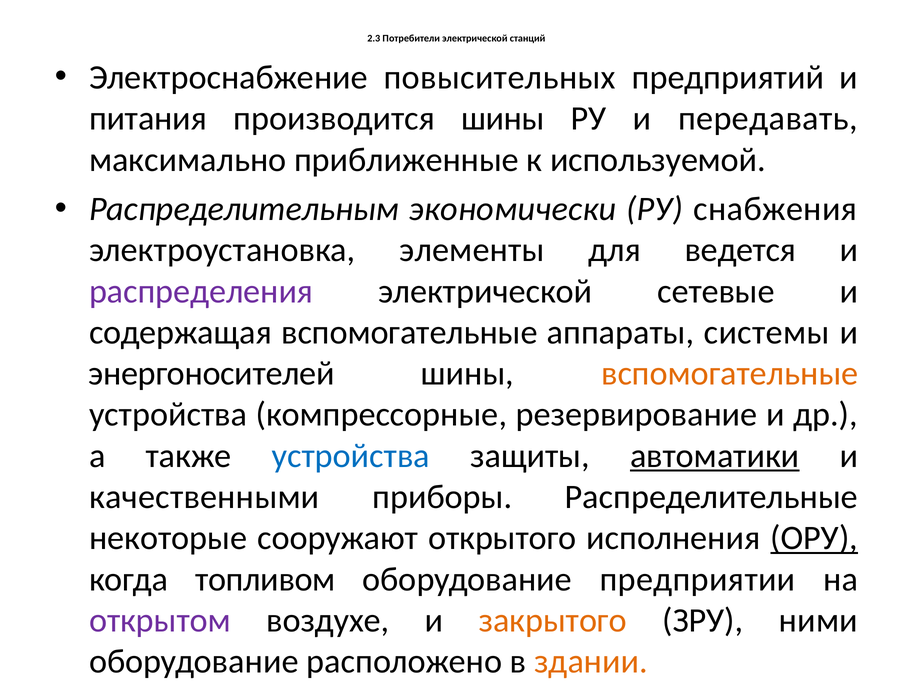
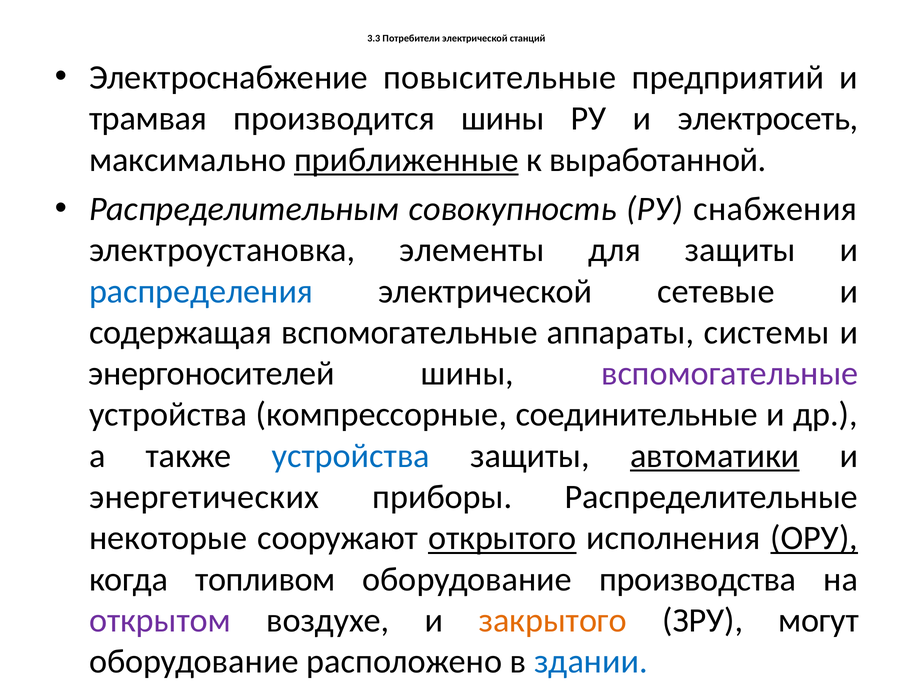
2.3: 2.3 -> 3.3
повысительных: повысительных -> повысительные
питания: питания -> трамвая
передавать: передавать -> электросеть
приближенные underline: none -> present
используемой: используемой -> выработанной
экономически: экономически -> совокупность
для ведется: ведется -> защиты
распределения colour: purple -> blue
вспомогательные at (730, 373) colour: orange -> purple
резервирование: резервирование -> соединительные
качественными: качественными -> энергетических
открытого underline: none -> present
предприятии: предприятии -> производства
ними: ними -> могут
здании colour: orange -> blue
